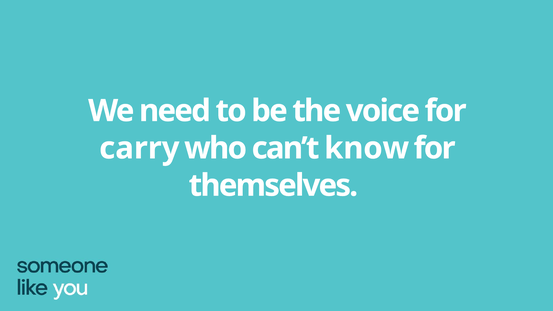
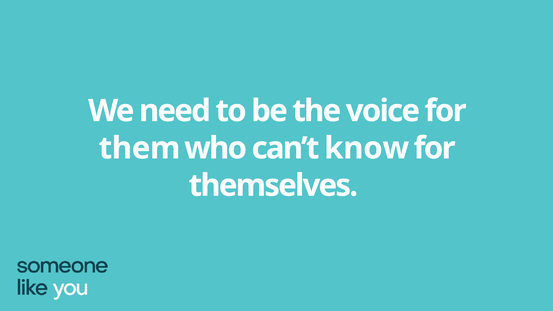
carry: carry -> them
